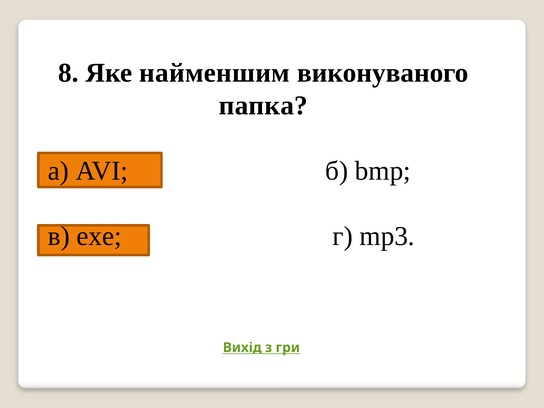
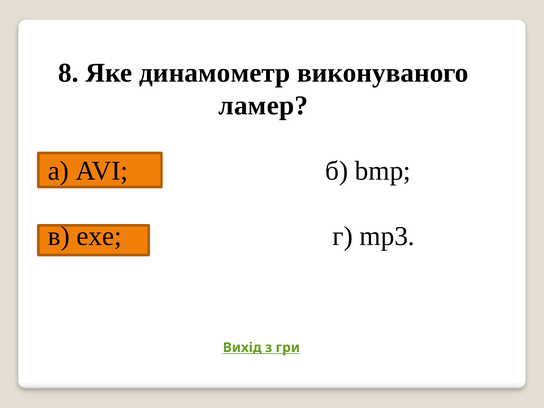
найменшим: найменшим -> динамометр
папка: папка -> ламер
